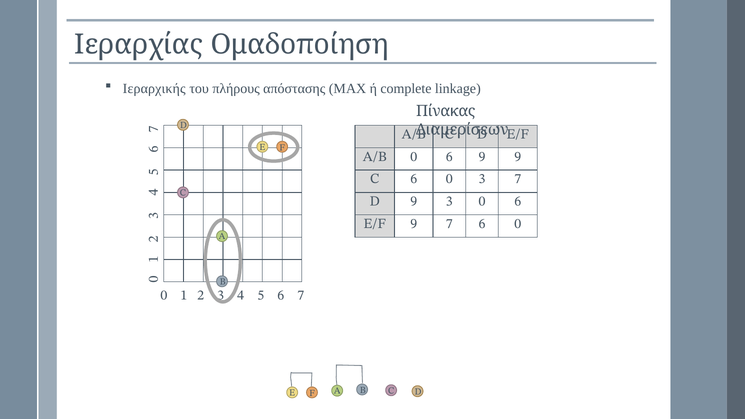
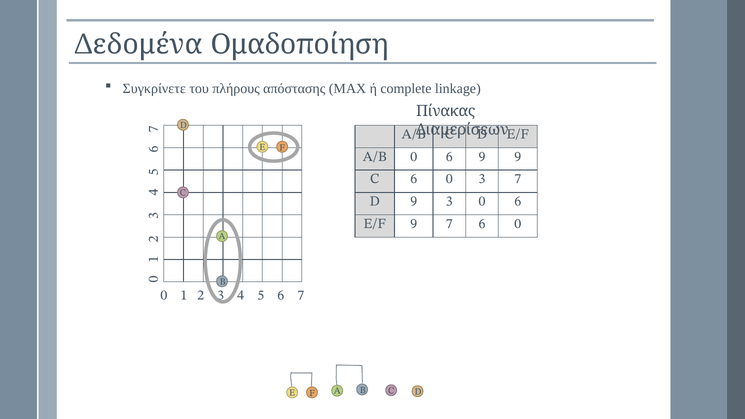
Ιεραρχίας: Ιεραρχίας -> Δεδομένα
Ιεραρχικής: Ιεραρχικής -> Συγκρίνετε
